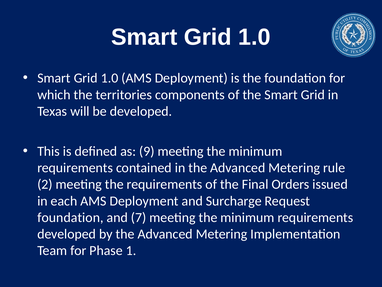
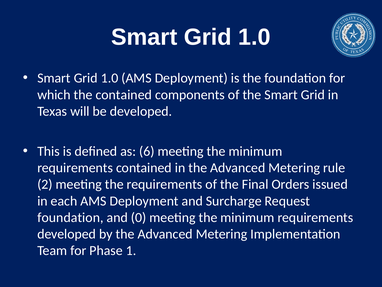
the territories: territories -> contained
9: 9 -> 6
7: 7 -> 0
